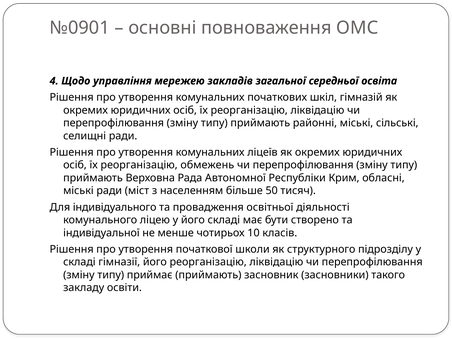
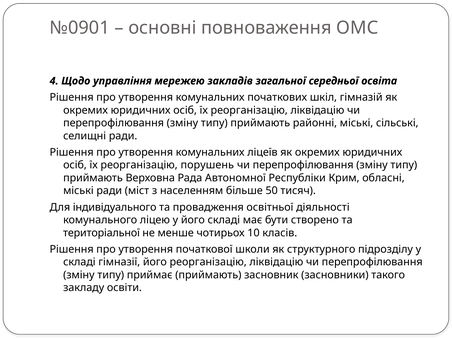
обмежень: обмежень -> порушень
індивідуальної: індивідуальної -> територіальної
